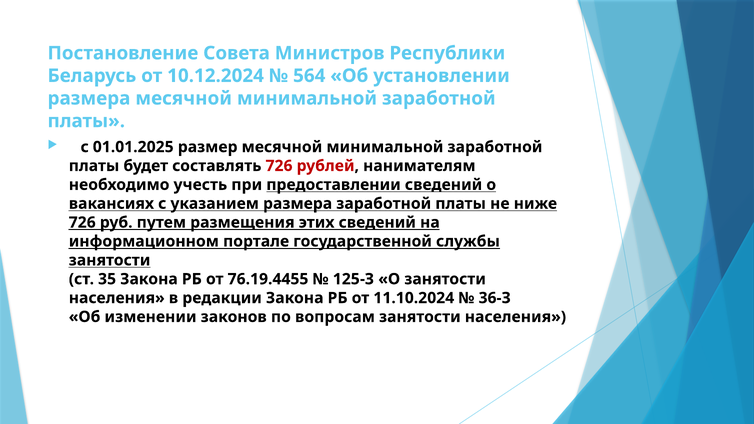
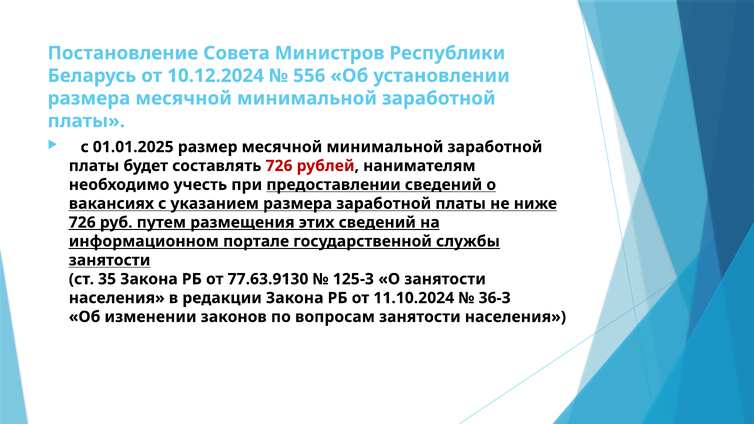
564: 564 -> 556
76.19.4455: 76.19.4455 -> 77.63.9130
